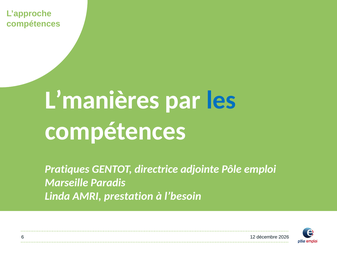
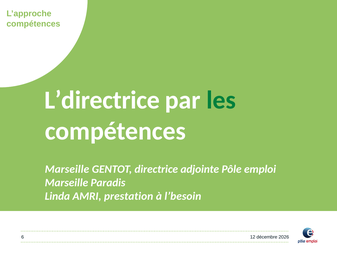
L’manières: L’manières -> L’directrice
les colour: blue -> green
Pratiques at (67, 169): Pratiques -> Marseille
